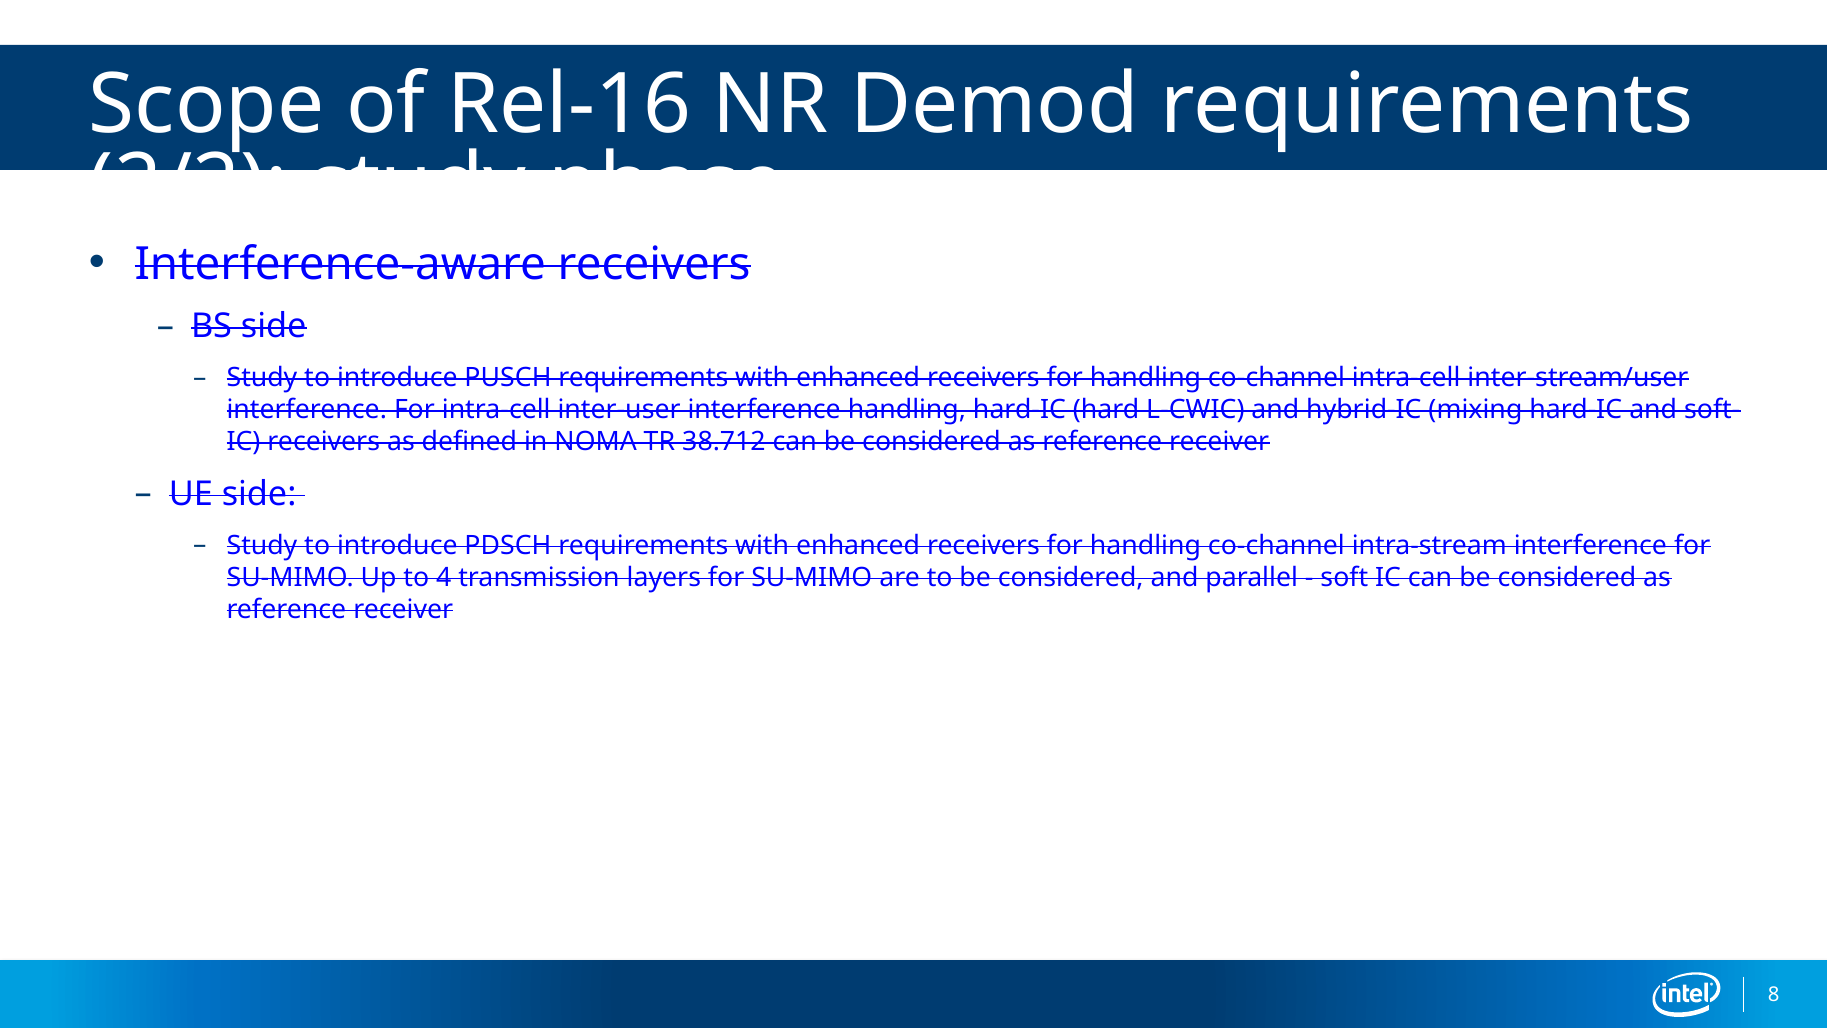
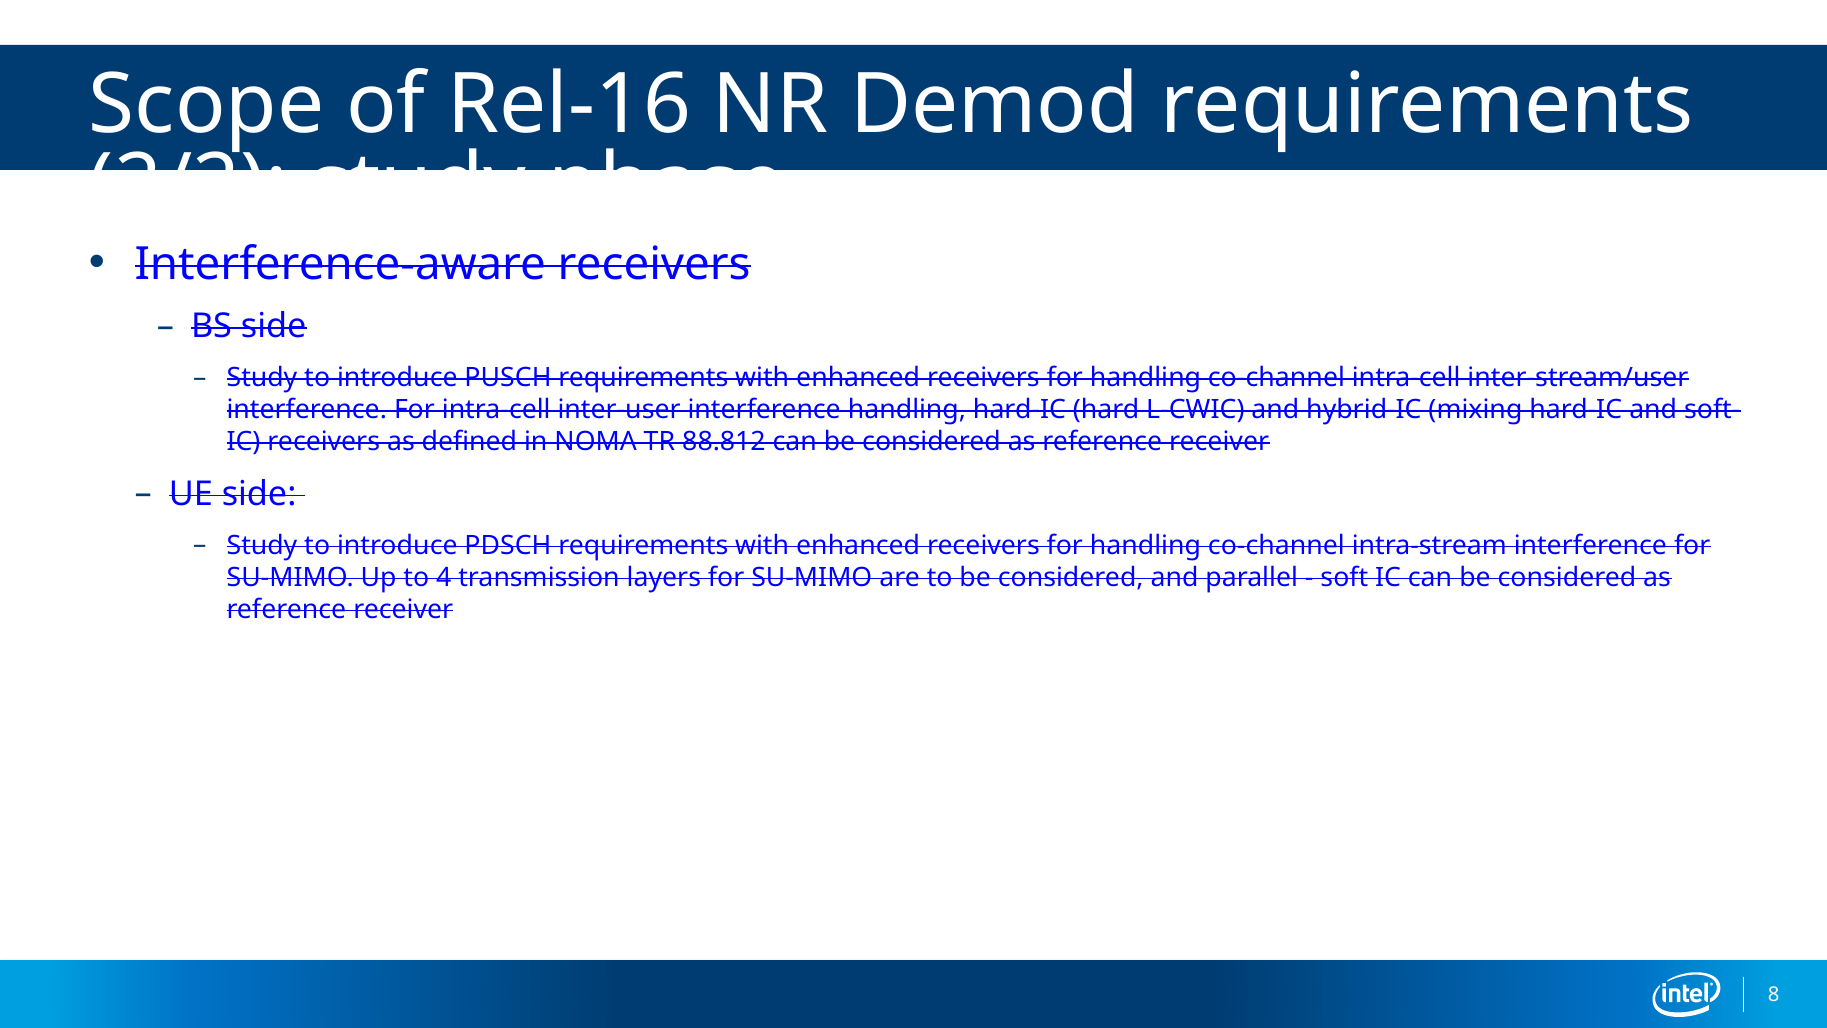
38.712: 38.712 -> 88.812
